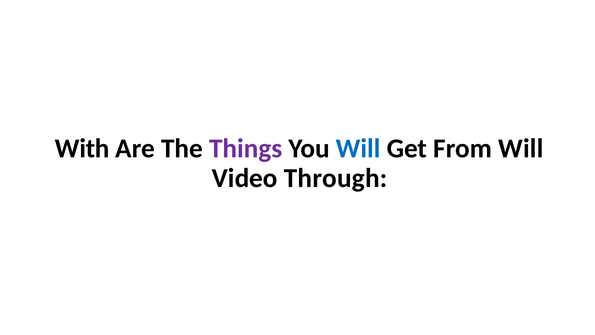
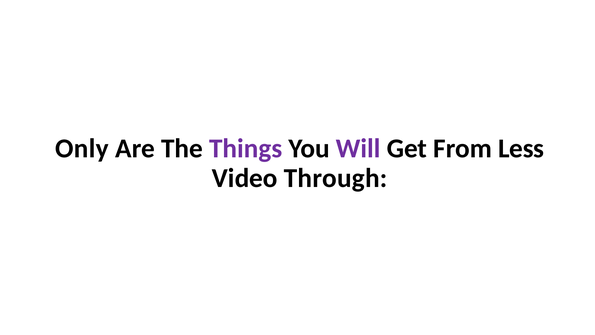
With: With -> Only
Will at (358, 148) colour: blue -> purple
From Will: Will -> Less
